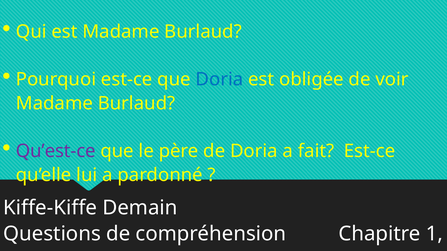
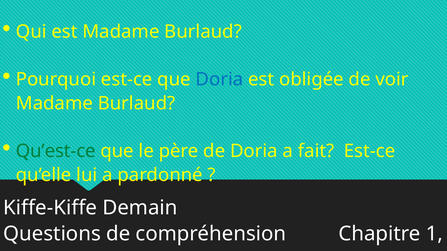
Qu’est-ce colour: purple -> green
